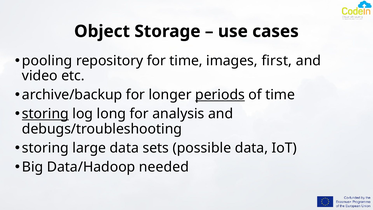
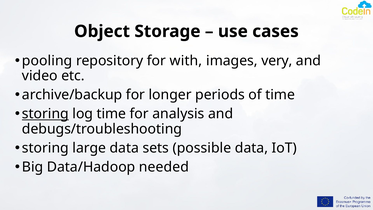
for time: time -> with
first: first -> very
periods underline: present -> none
log long: long -> time
